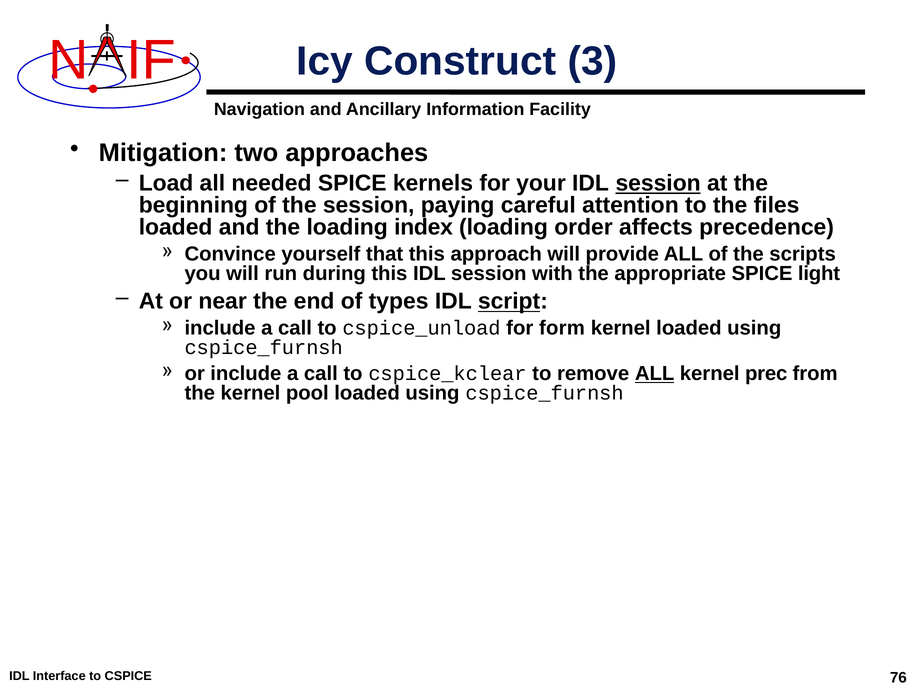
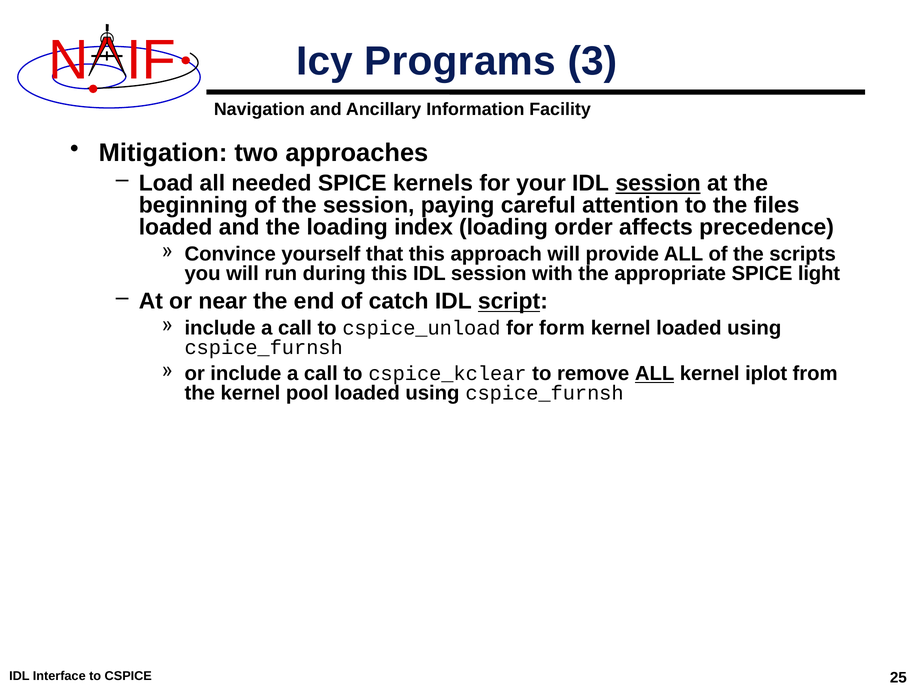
Construct: Construct -> Programs
types: types -> catch
prec: prec -> iplot
76: 76 -> 25
